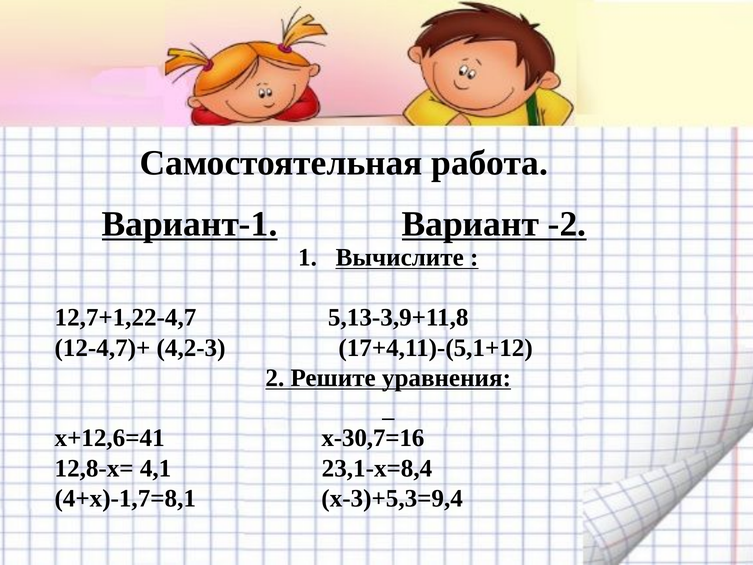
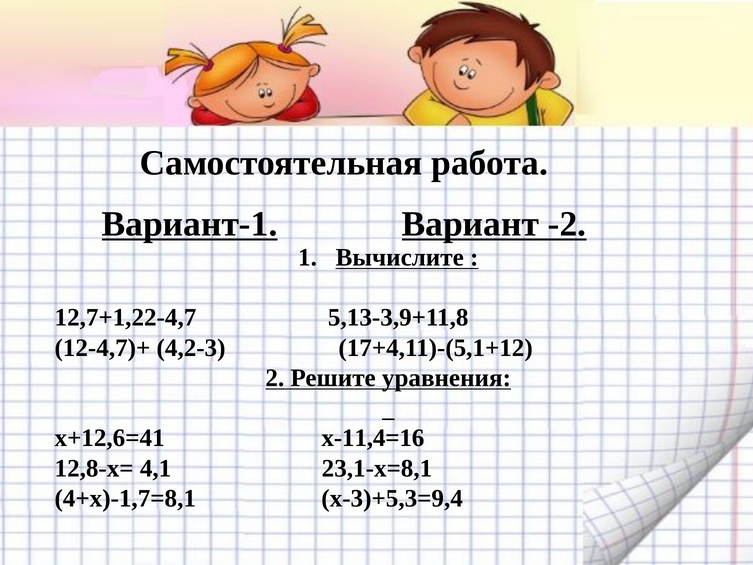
х-30,7=16: х-30,7=16 -> х-11,4=16
23,1-х=8,4: 23,1-х=8,4 -> 23,1-х=8,1
